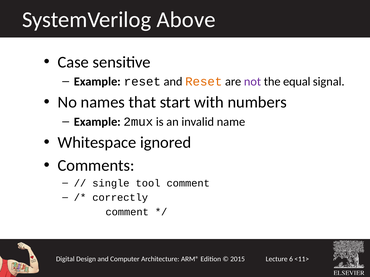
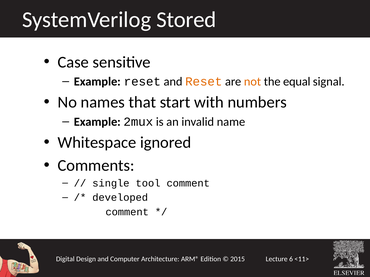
Above: Above -> Stored
not colour: purple -> orange
correctly: correctly -> developed
